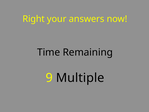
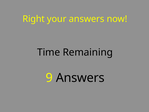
9 Multiple: Multiple -> Answers
